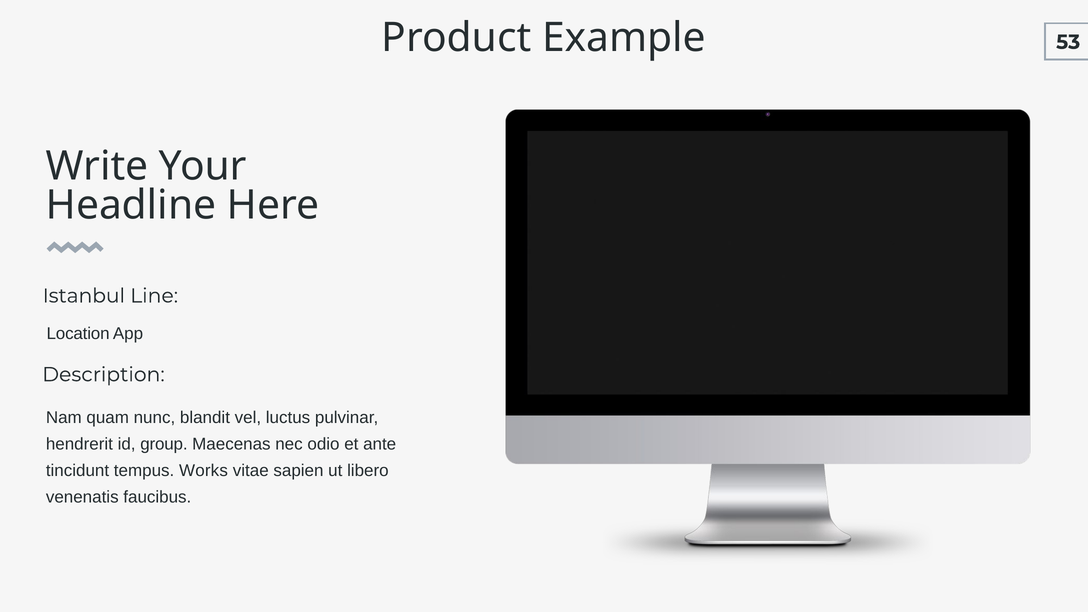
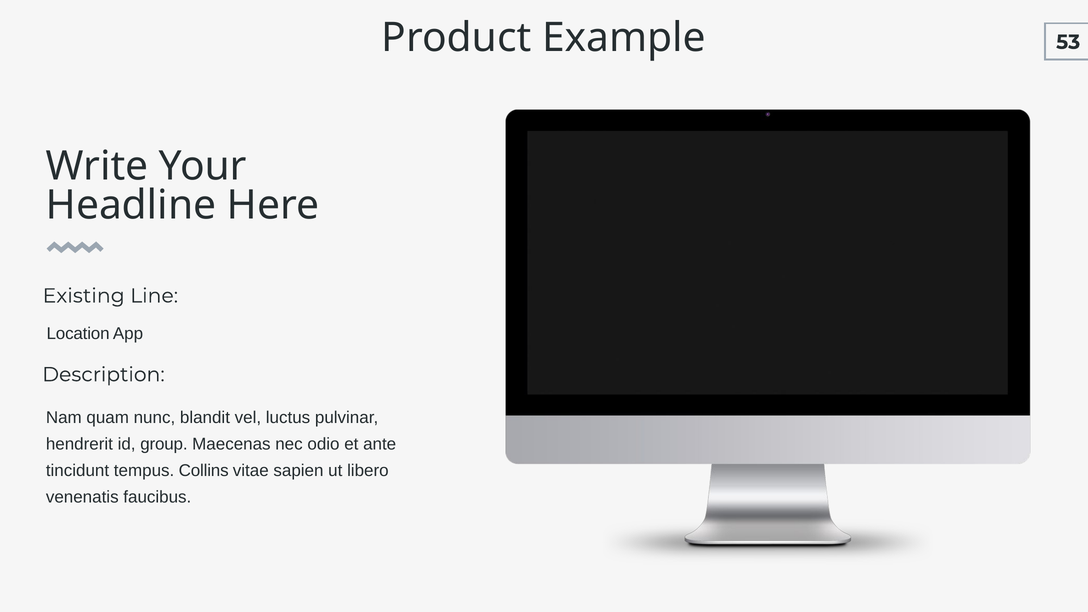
Istanbul: Istanbul -> Existing
Works: Works -> Collins
